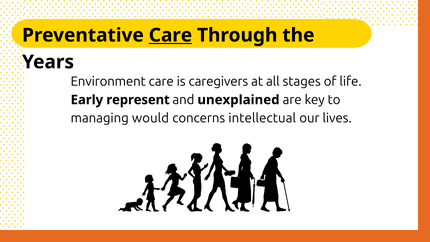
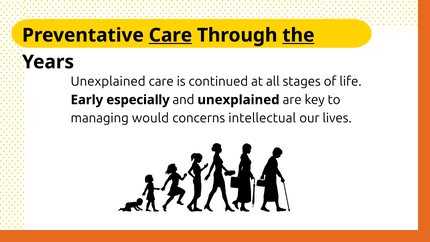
the underline: none -> present
Environment at (108, 81): Environment -> Unexplained
caregivers: caregivers -> continued
represent: represent -> especially
